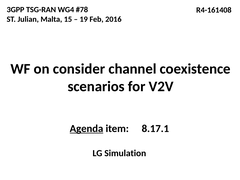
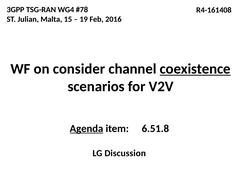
coexistence underline: none -> present
8.17.1: 8.17.1 -> 6.51.8
Simulation: Simulation -> Discussion
